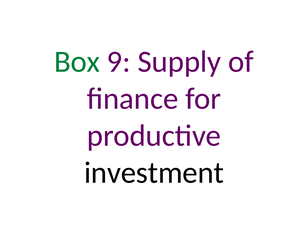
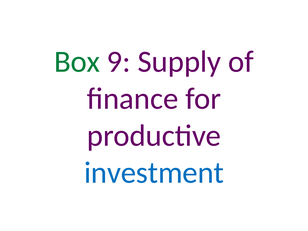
investment colour: black -> blue
